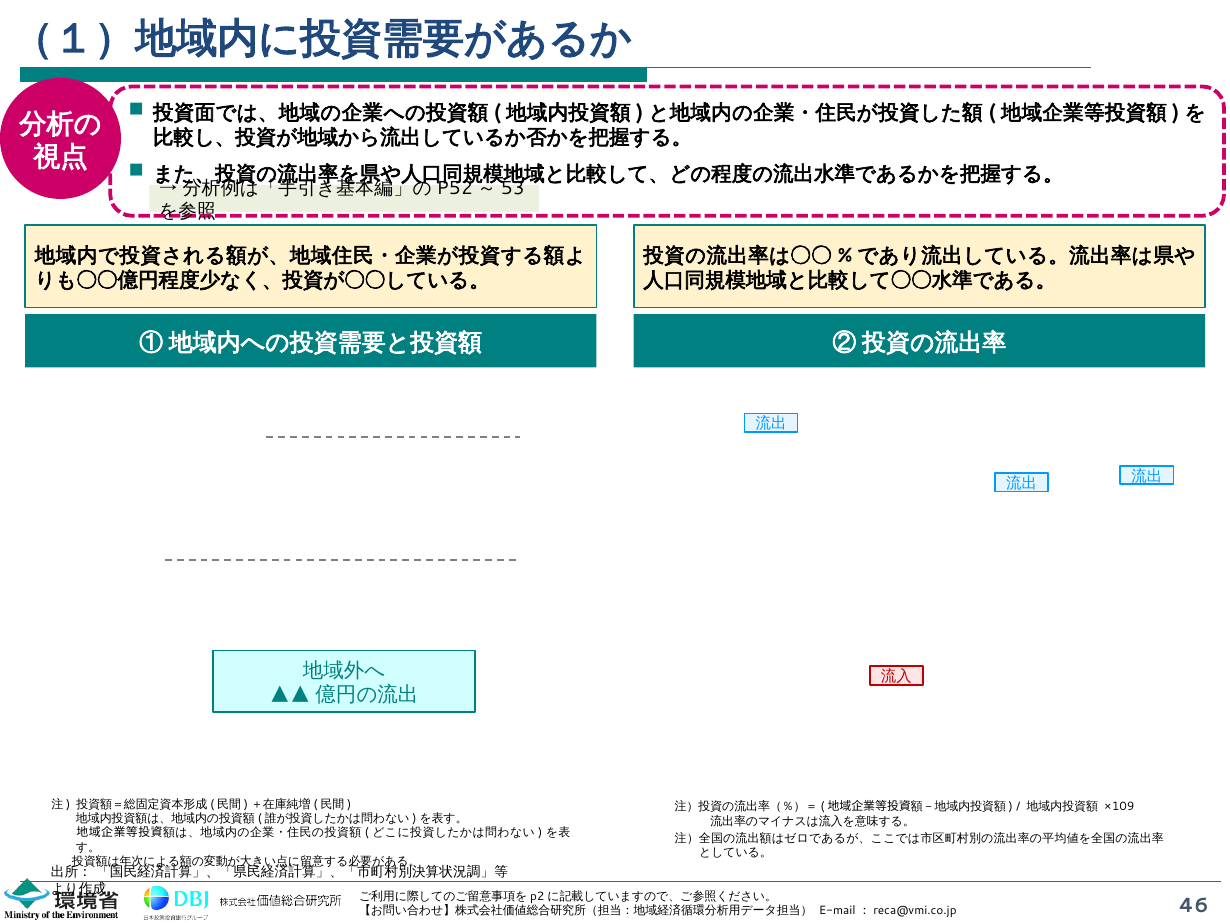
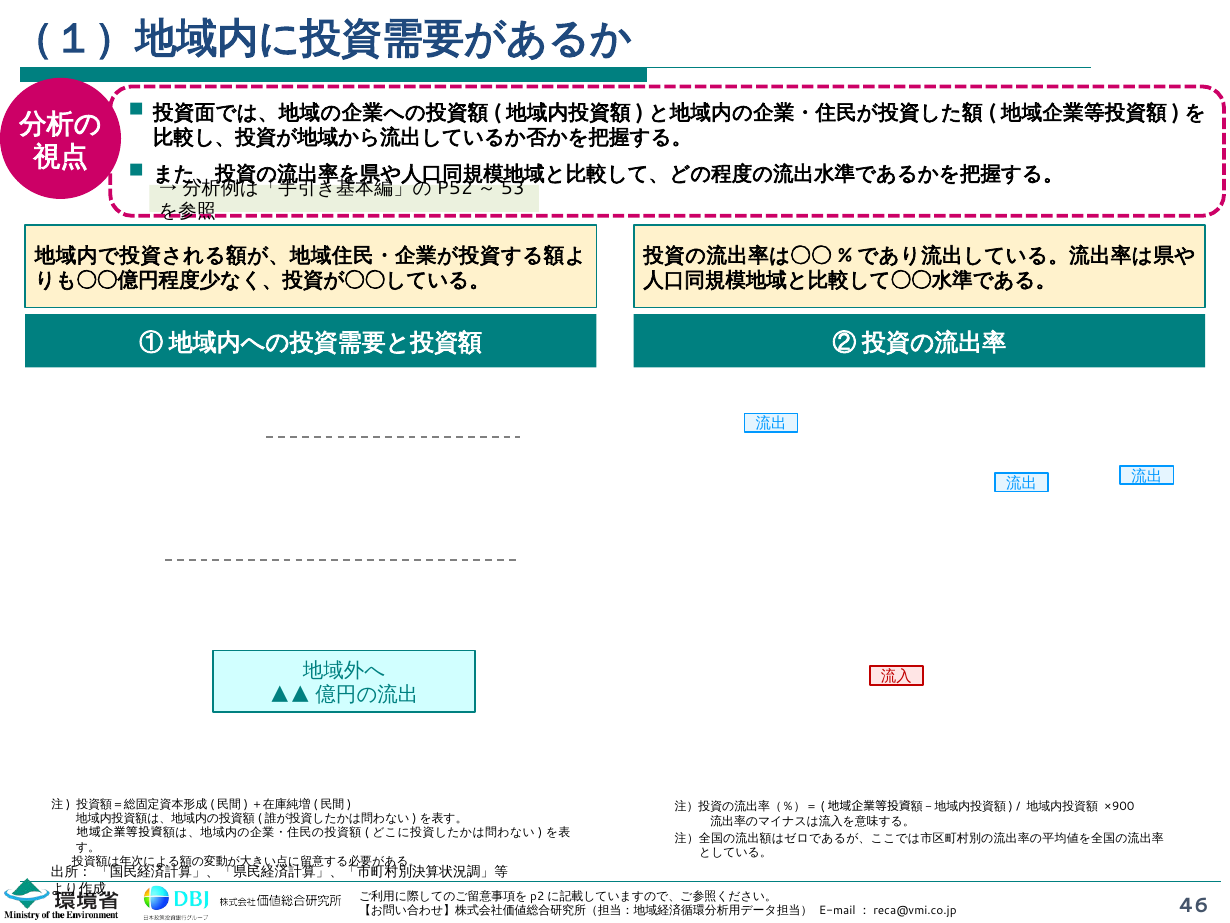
×109: ×109 -> ×900
